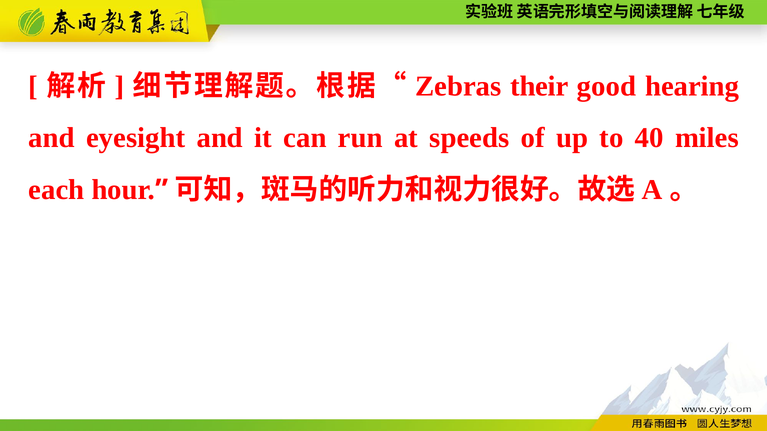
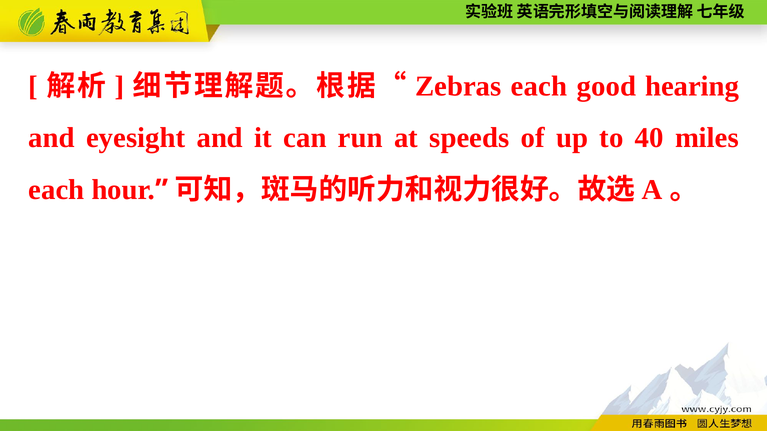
their at (539, 86): their -> each
